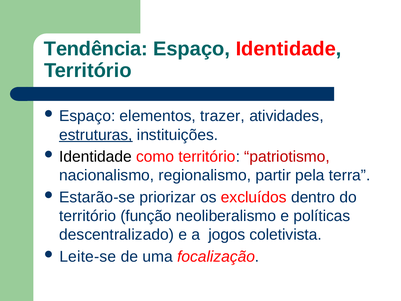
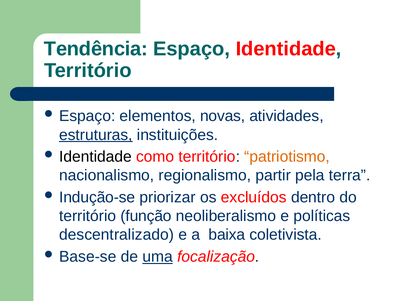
trazer: trazer -> novas
patriotismo colour: red -> orange
Estarão-se: Estarão-se -> Indução-se
jogos: jogos -> baixa
Leite-se: Leite-se -> Base-se
uma underline: none -> present
